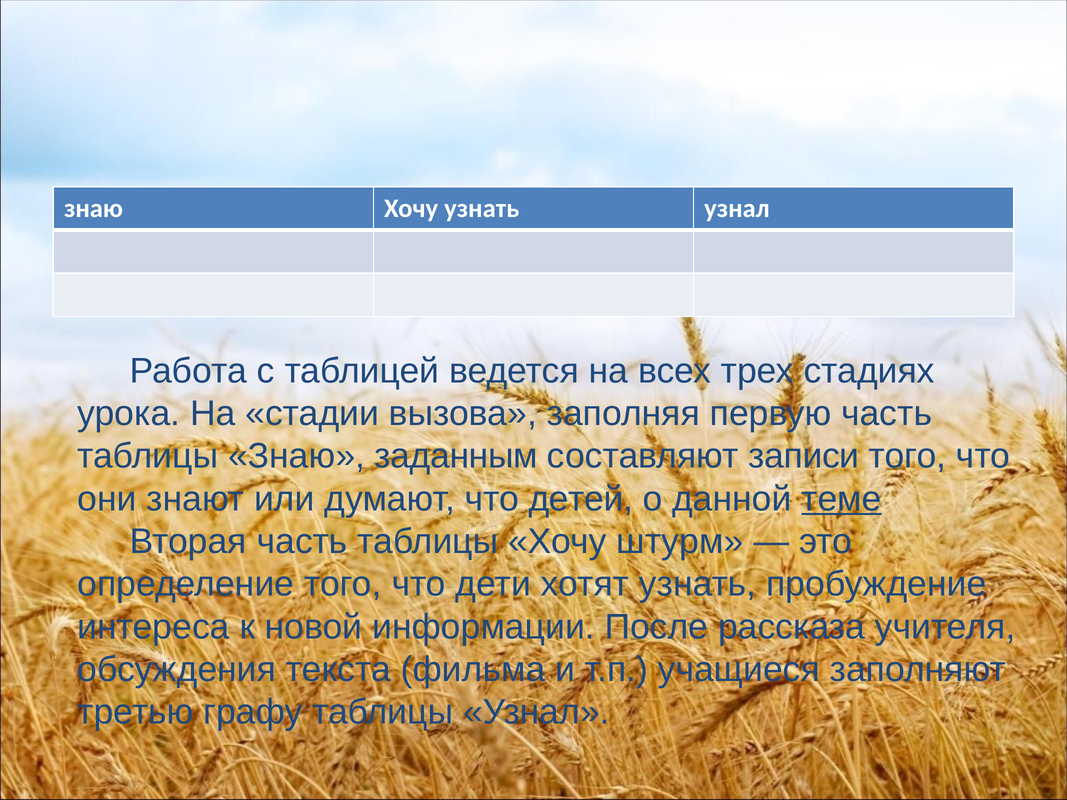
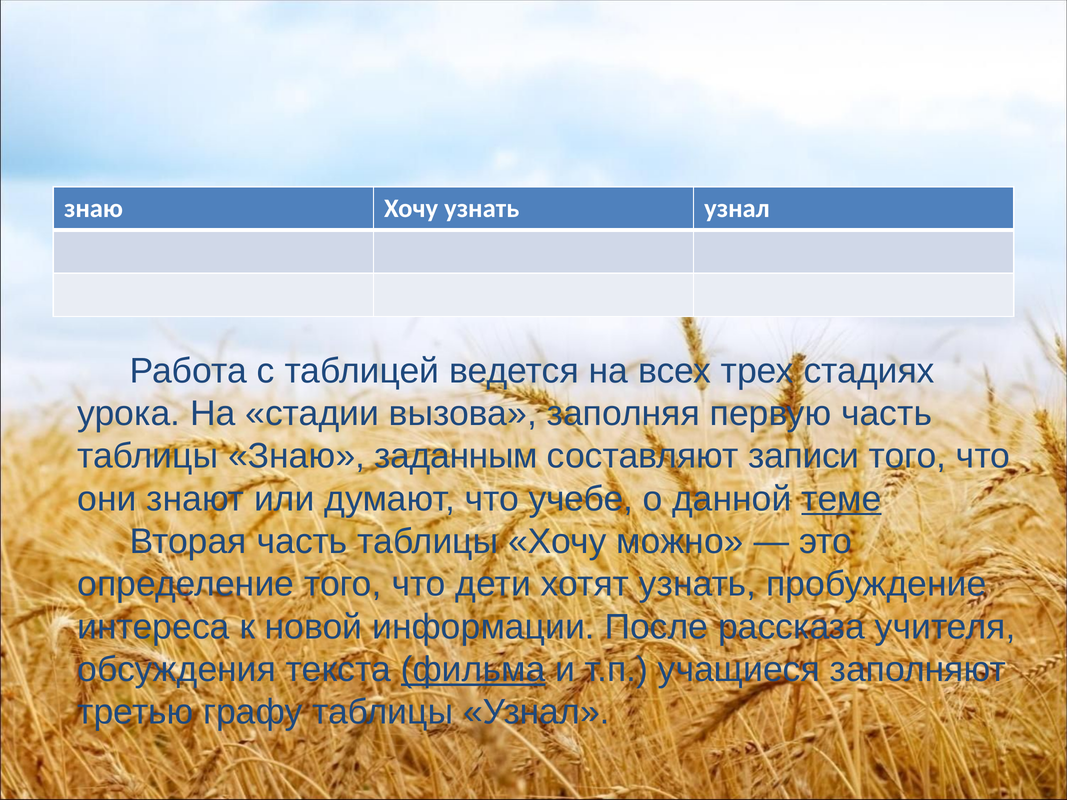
детей: детей -> учебе
штурм: штурм -> можно
фильма underline: none -> present
